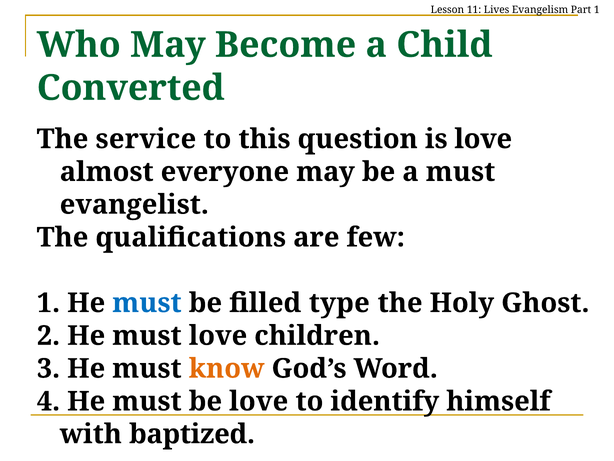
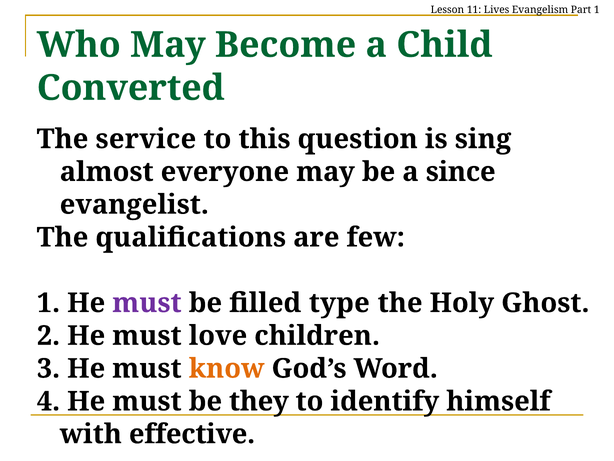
is love: love -> sing
a must: must -> since
must at (147, 303) colour: blue -> purple
be love: love -> they
baptized: baptized -> effective
